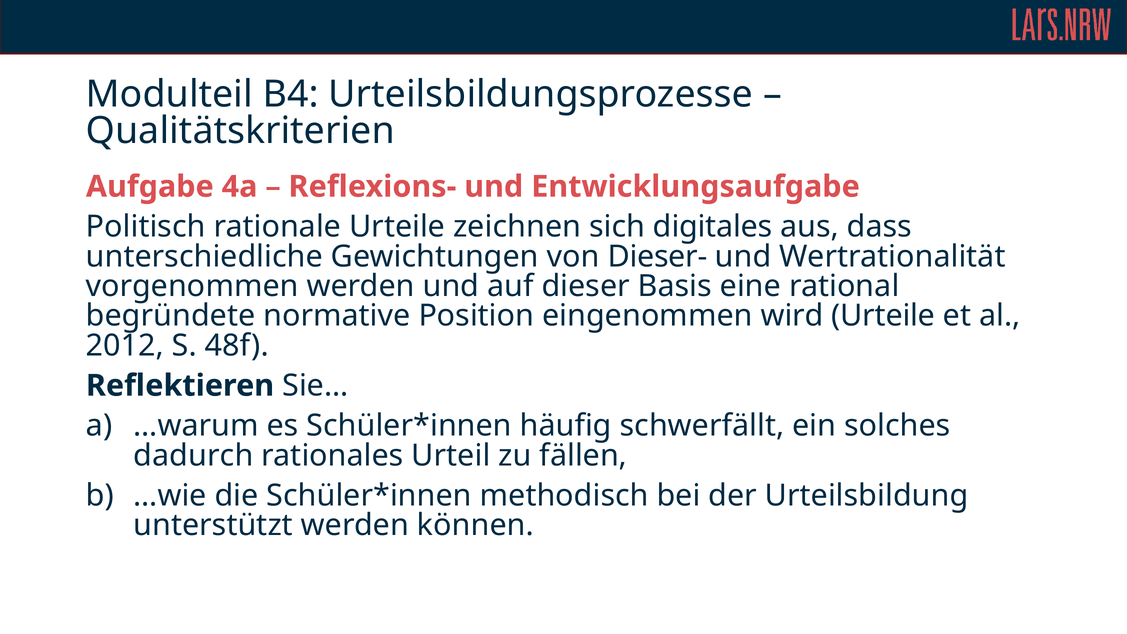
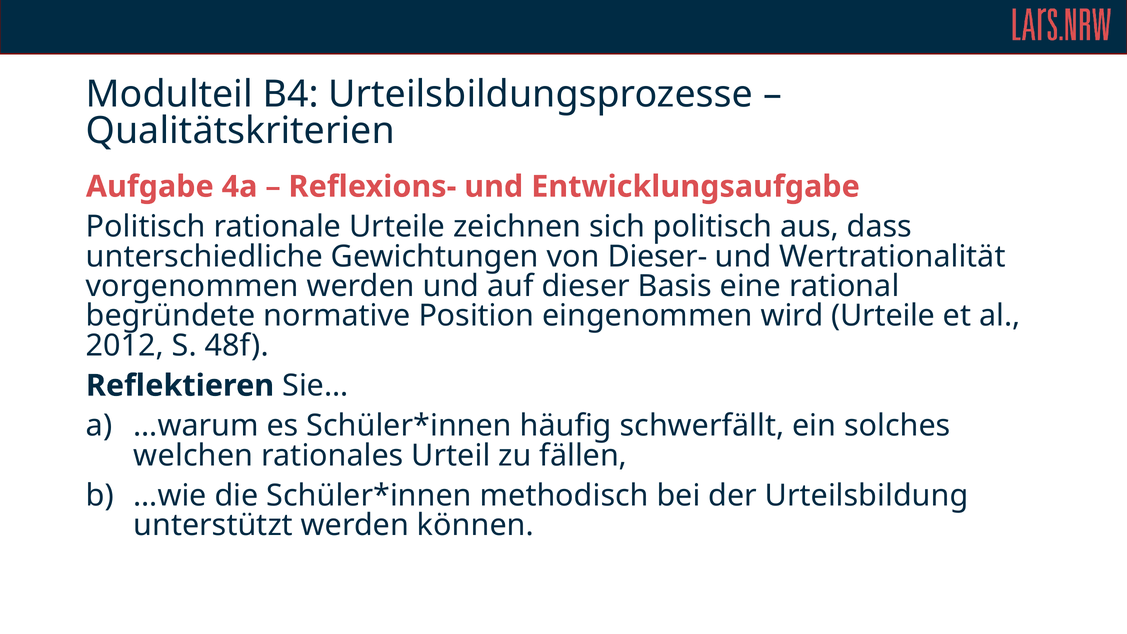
sich digitales: digitales -> politisch
dadurch: dadurch -> welchen
